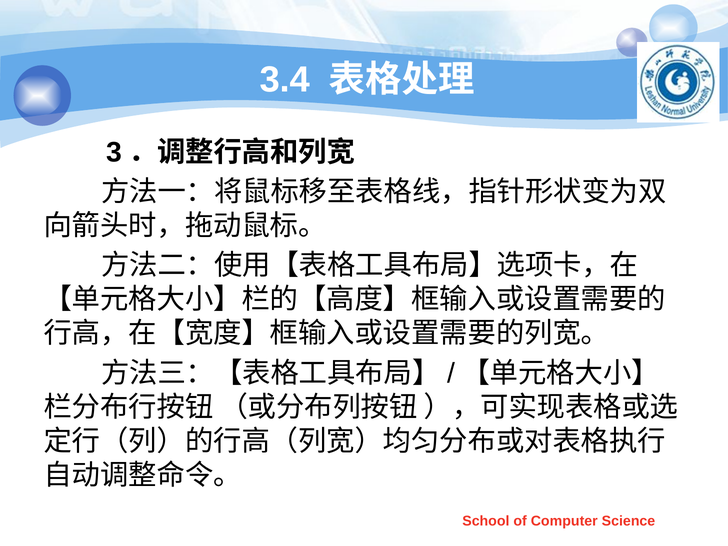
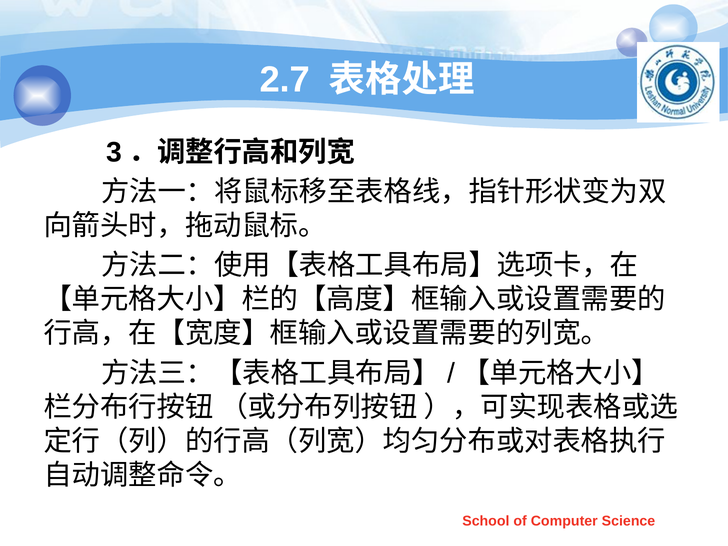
3.4: 3.4 -> 2.7
